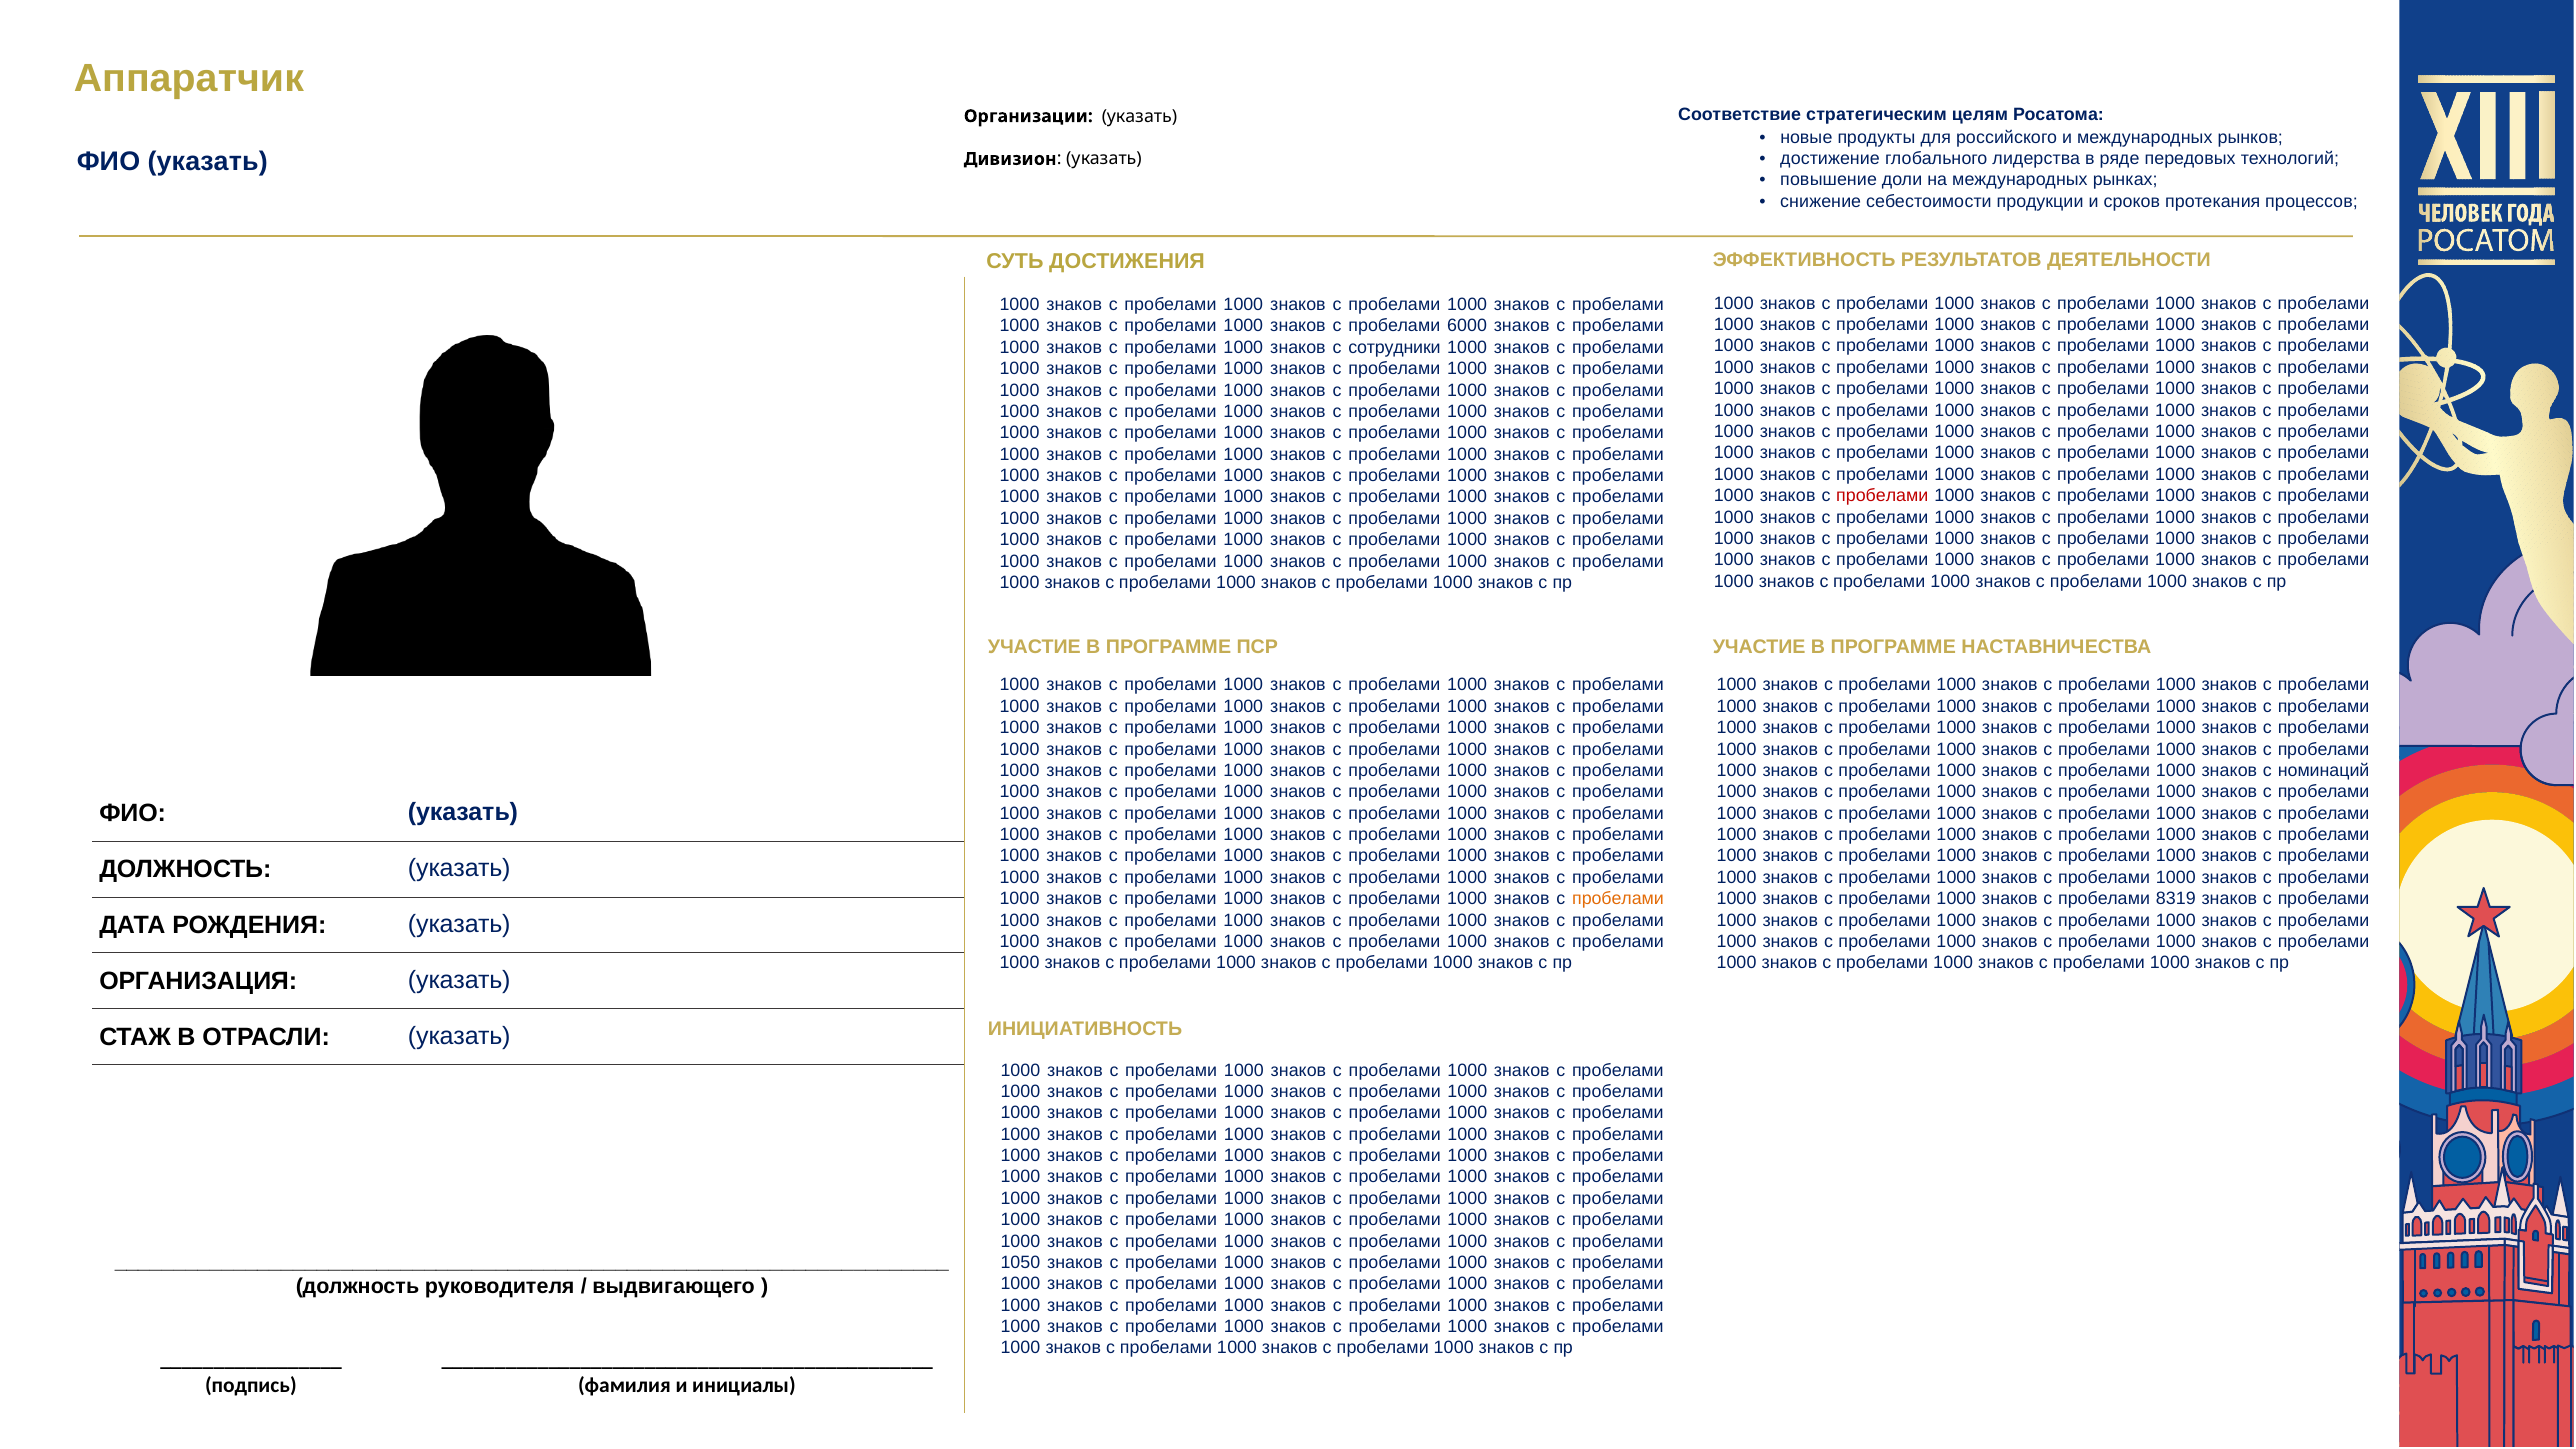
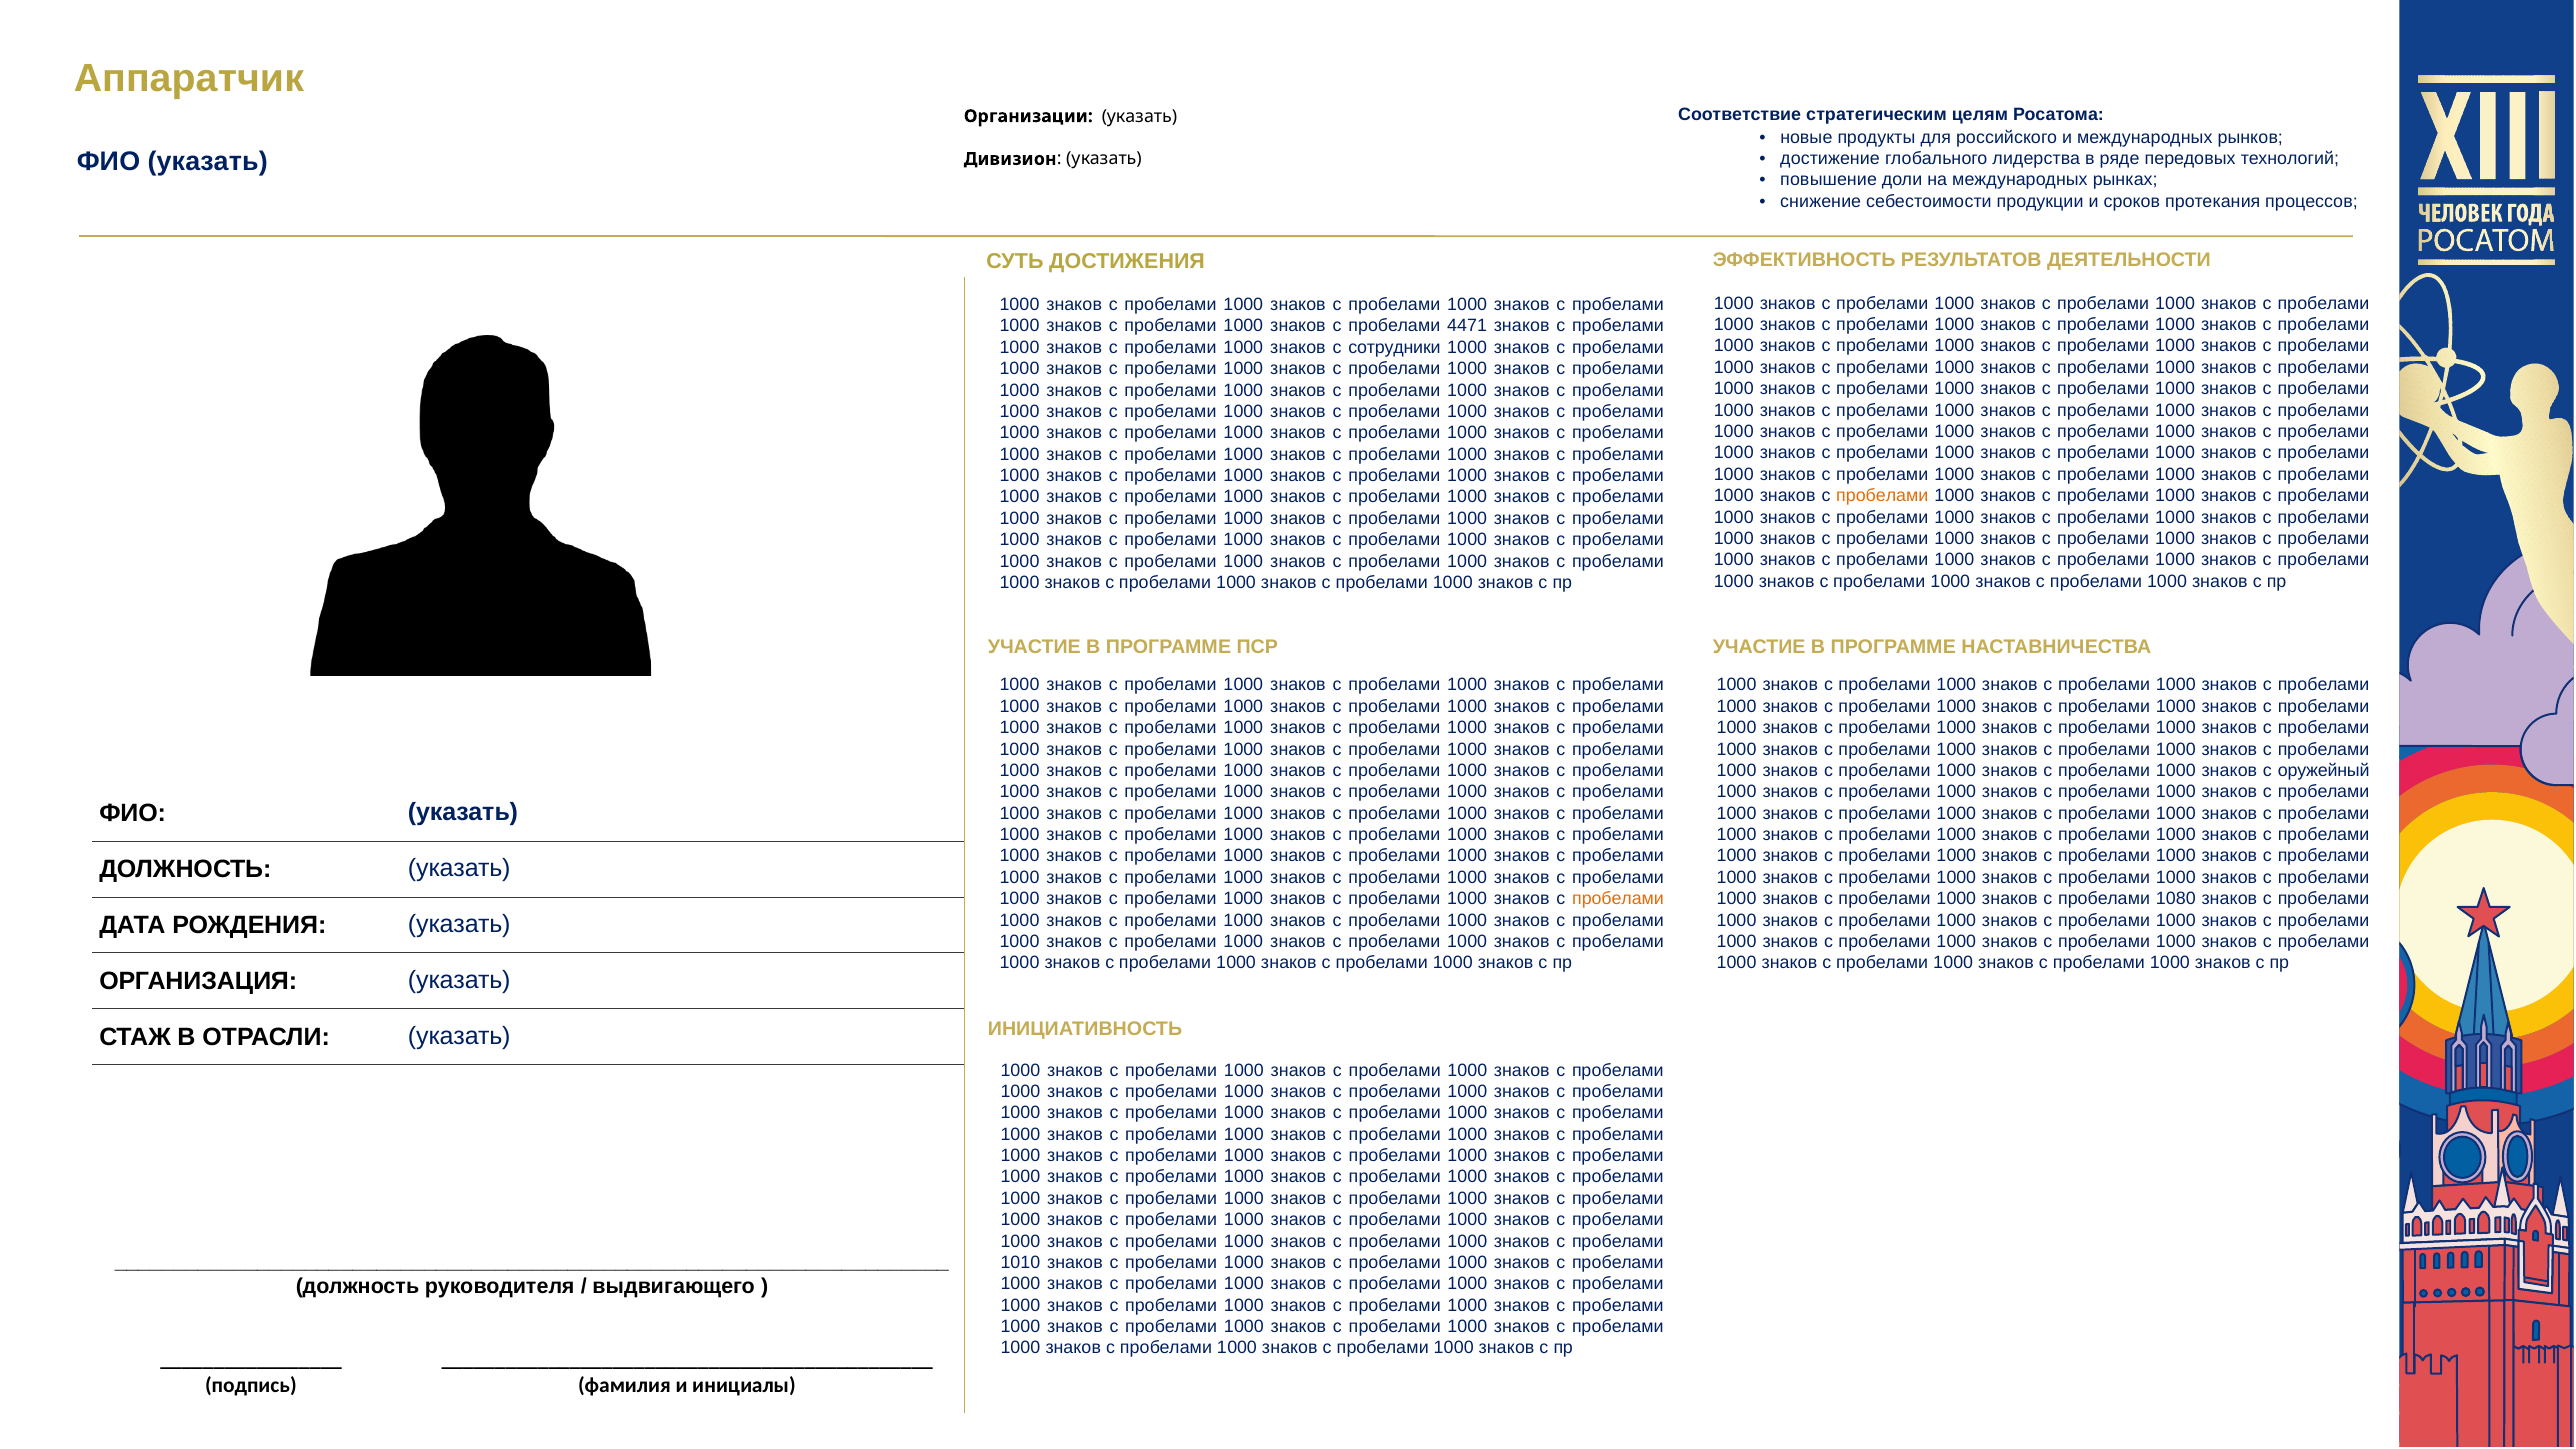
6000: 6000 -> 4471
пробелами at (1882, 496) colour: red -> orange
номинаций: номинаций -> оружейный
8319: 8319 -> 1080
1050: 1050 -> 1010
